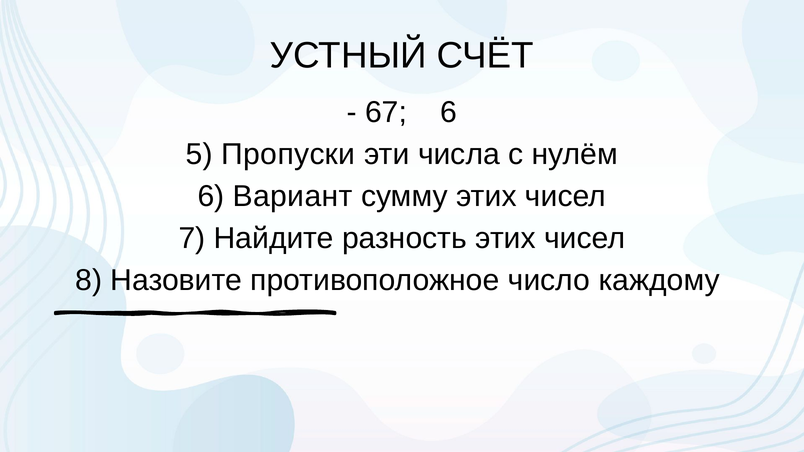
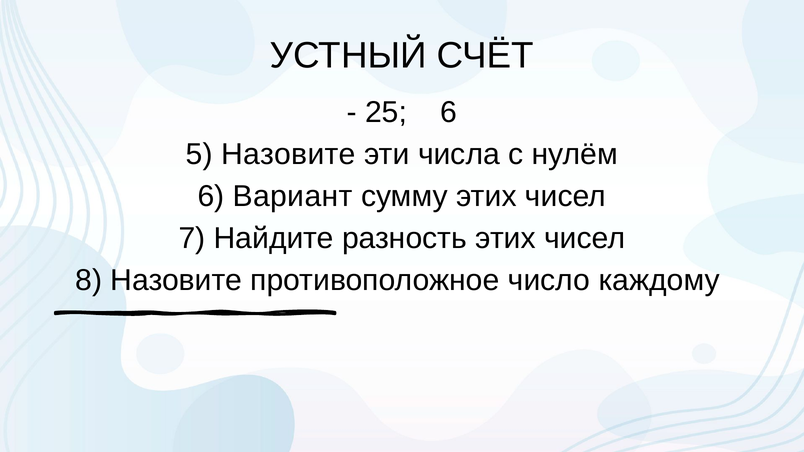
67: 67 -> 25
5 Пропуски: Пропуски -> Назовите
